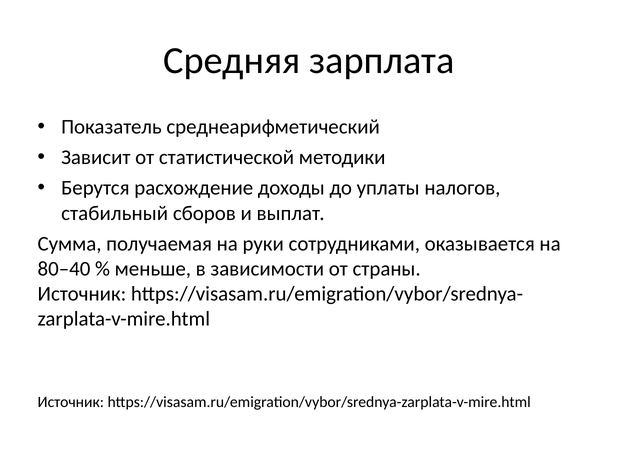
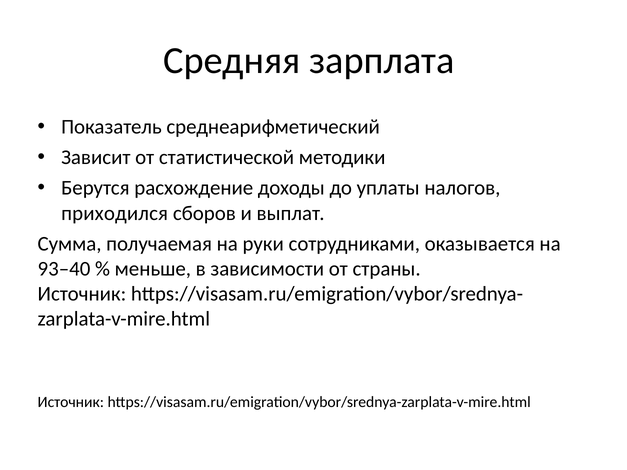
стабильный: стабильный -> приходился
80–40: 80–40 -> 93–40
